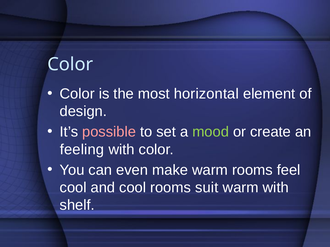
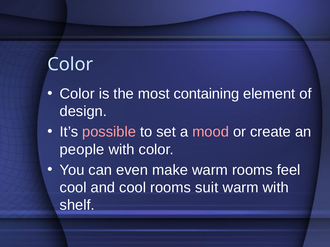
horizontal: horizontal -> containing
mood colour: light green -> pink
feeling: feeling -> people
